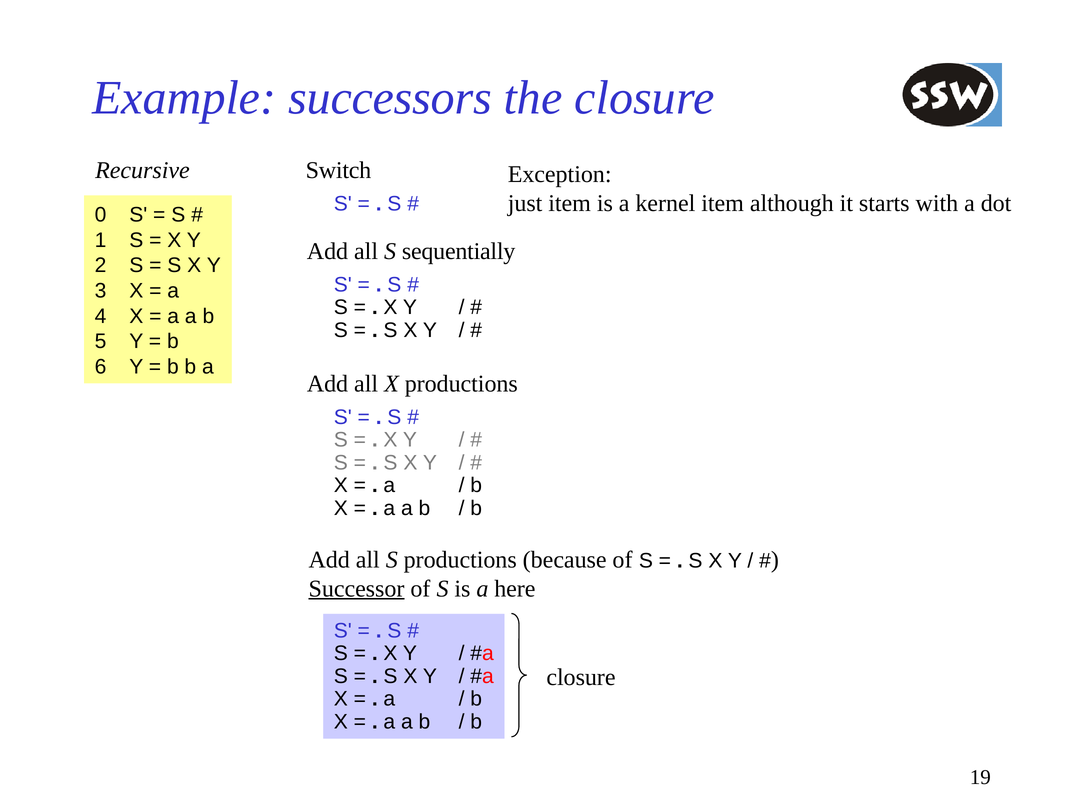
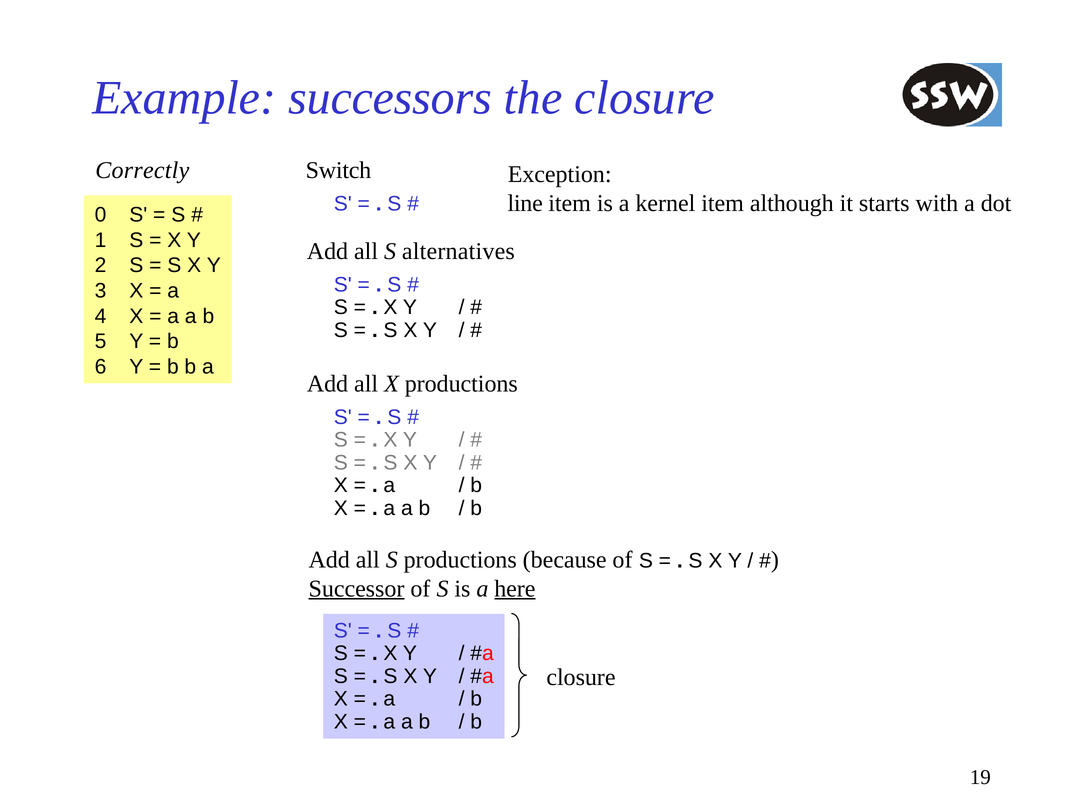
Recursive: Recursive -> Correctly
just: just -> line
sequentially: sequentially -> alternatives
here underline: none -> present
